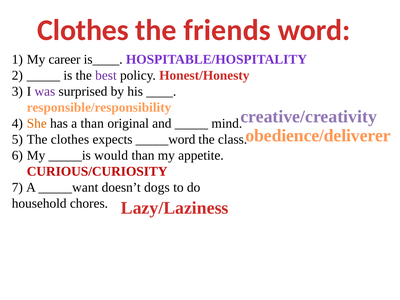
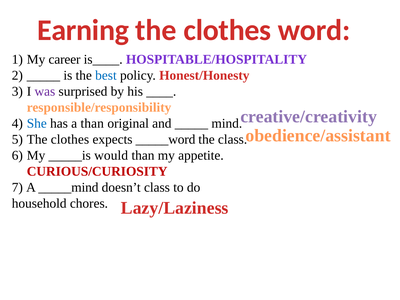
Clothes at (83, 30): Clothes -> Earning
friends at (227, 30): friends -> clothes
best colour: purple -> blue
She colour: orange -> blue
obedience/deliverer: obedience/deliverer -> obedience/assistant
_____want: _____want -> _____mind
doesn’t dogs: dogs -> class
